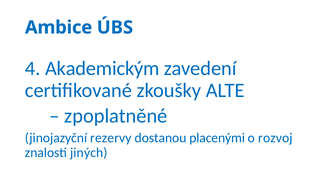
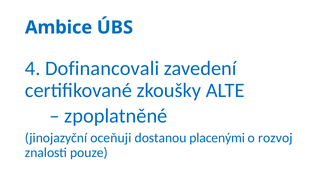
Akademickým: Akademickým -> Dofinancovali
rezervy: rezervy -> oceňuji
jiných: jiných -> pouze
